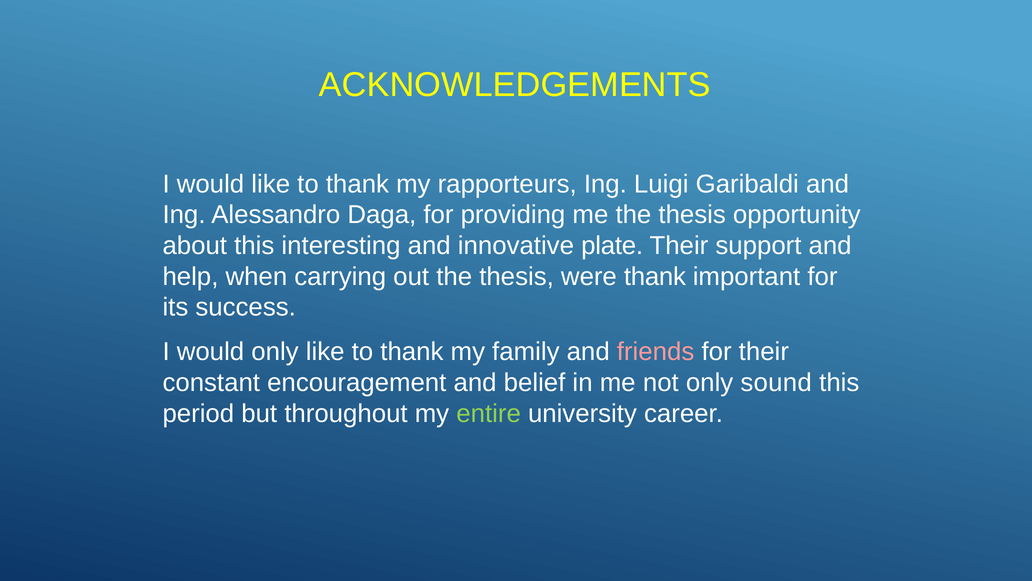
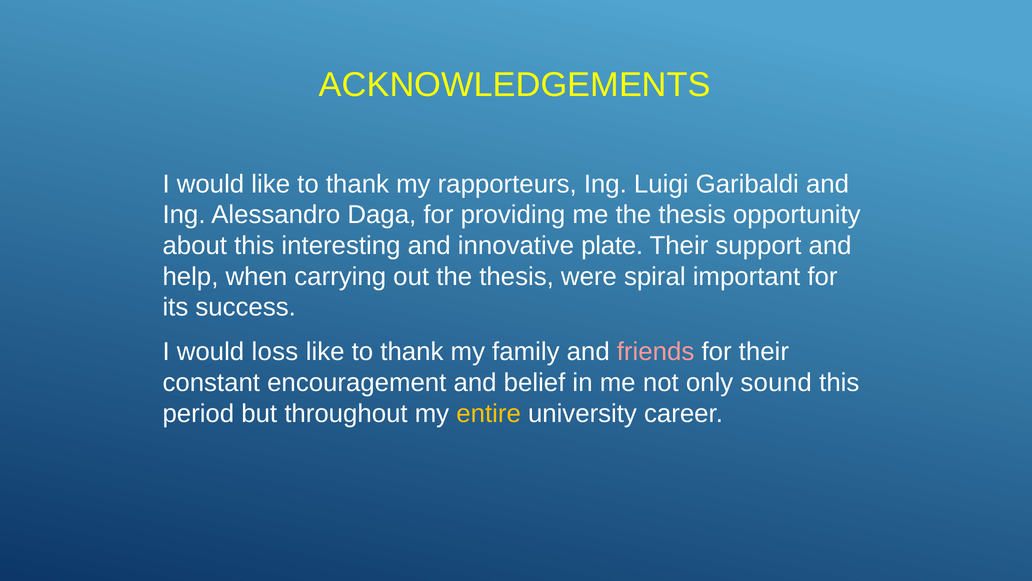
were thank: thank -> spiral
would only: only -> loss
entire colour: light green -> yellow
